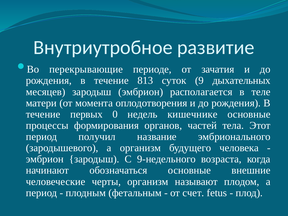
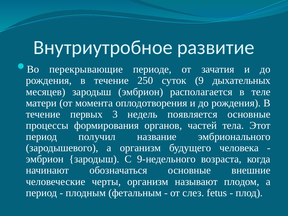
813: 813 -> 250
0: 0 -> 3
кишечнике: кишечнике -> появляется
счет: счет -> слез
